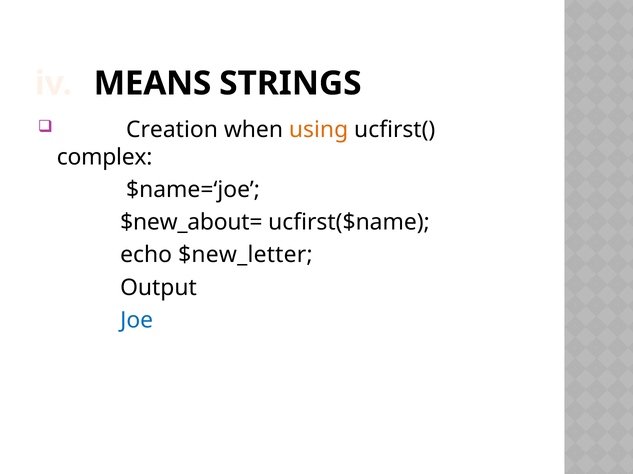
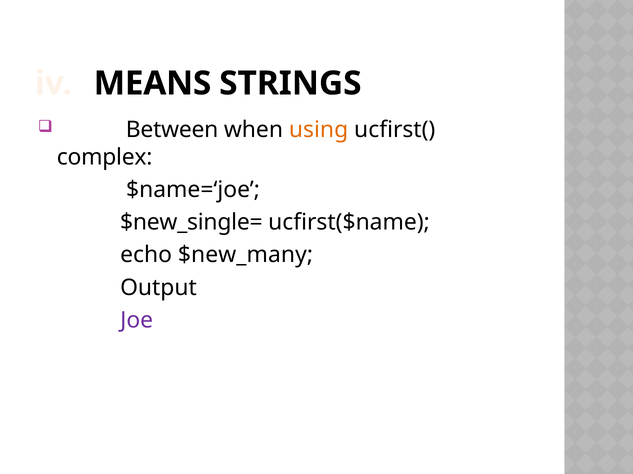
Creation: Creation -> Between
$new_about=: $new_about= -> $new_single=
$new_letter: $new_letter -> $new_many
Joe colour: blue -> purple
